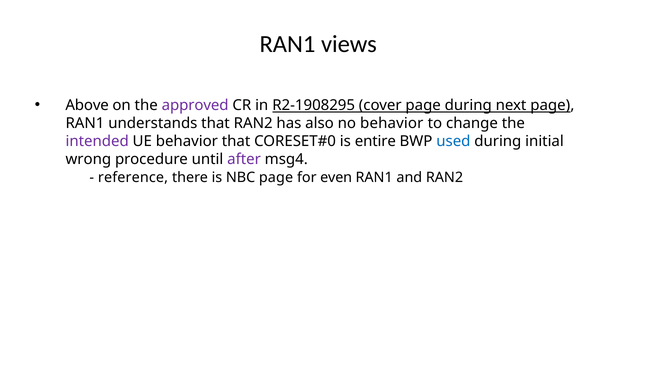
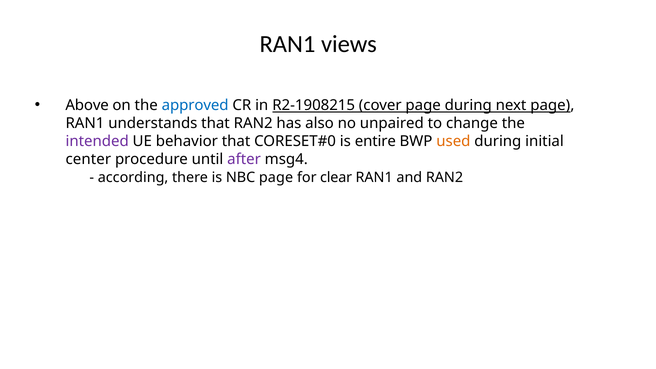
approved colour: purple -> blue
R2-1908295: R2-1908295 -> R2-1908215
no behavior: behavior -> unpaired
used colour: blue -> orange
wrong: wrong -> center
reference: reference -> according
even: even -> clear
